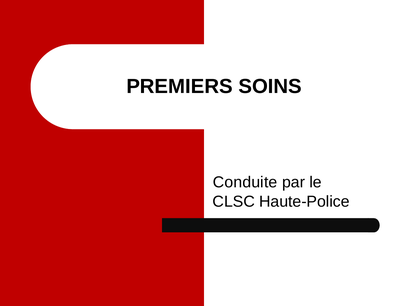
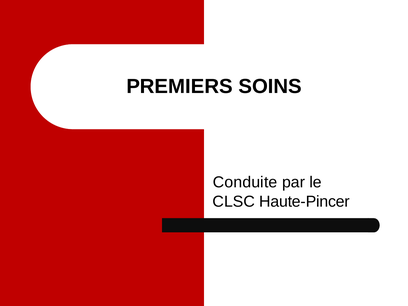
Haute-Police: Haute-Police -> Haute-Pincer
